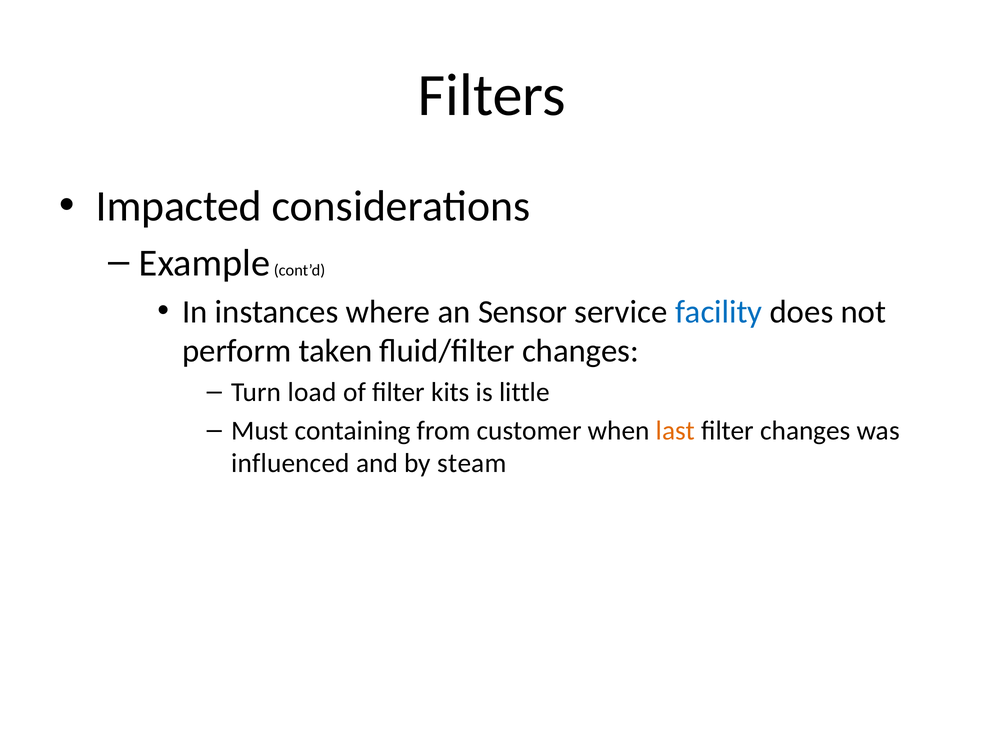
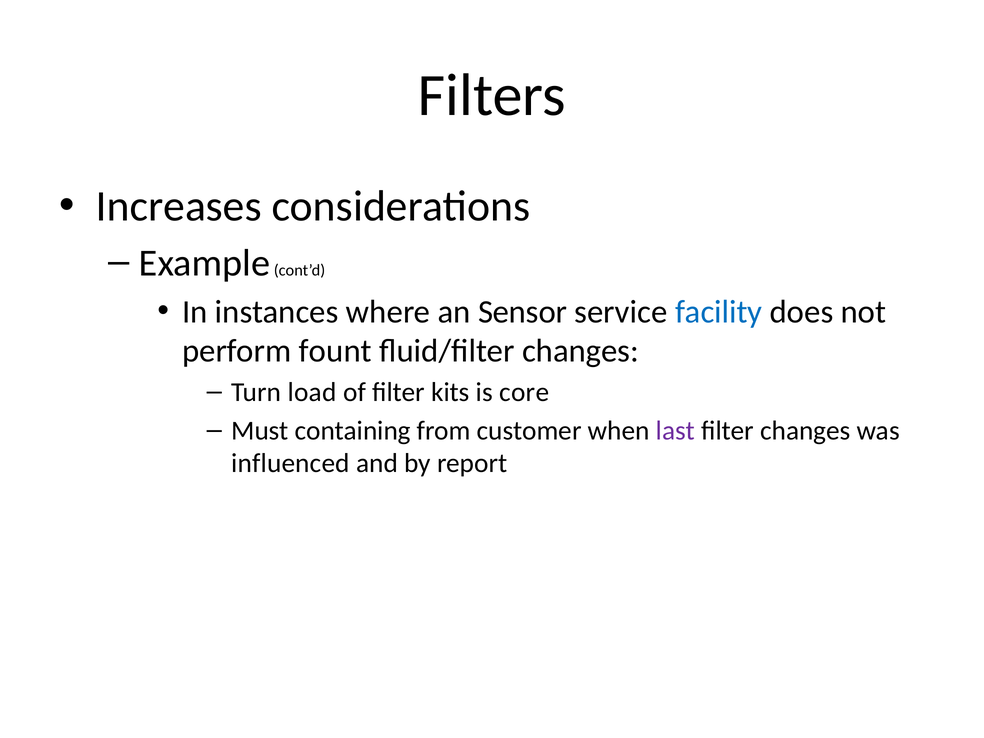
Impacted: Impacted -> Increases
taken: taken -> fount
little: little -> core
last colour: orange -> purple
steam: steam -> report
